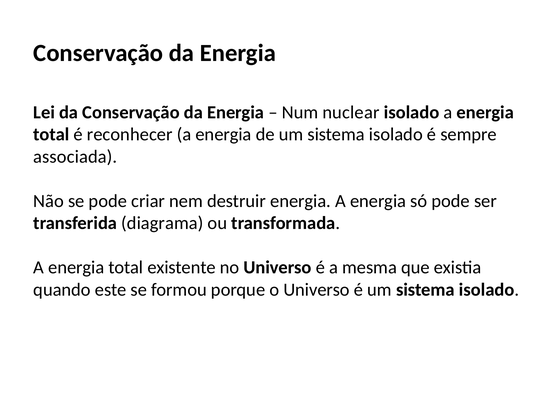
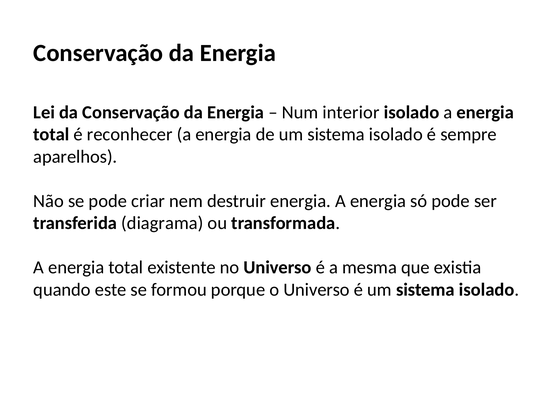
nuclear: nuclear -> interior
associada: associada -> aparelhos
